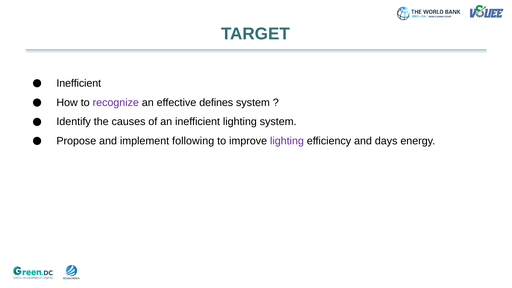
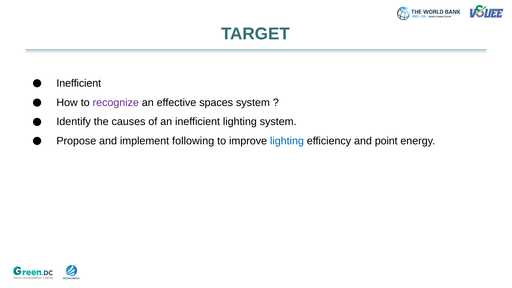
defines: defines -> spaces
lighting at (287, 141) colour: purple -> blue
days: days -> point
